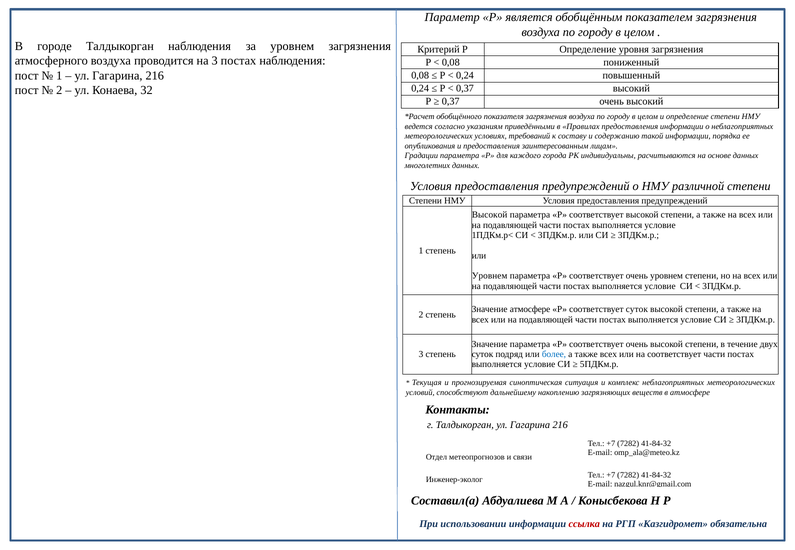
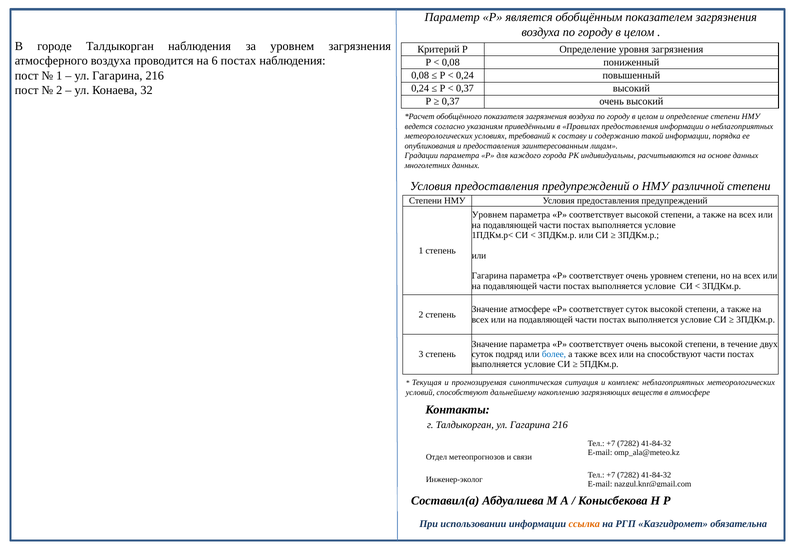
на 3: 3 -> 6
Высокой at (490, 215): Высокой -> Уровнем
Уровнем at (490, 276): Уровнем -> Гагарина
на соответствует: соответствует -> способствуют
ссылка colour: red -> orange
